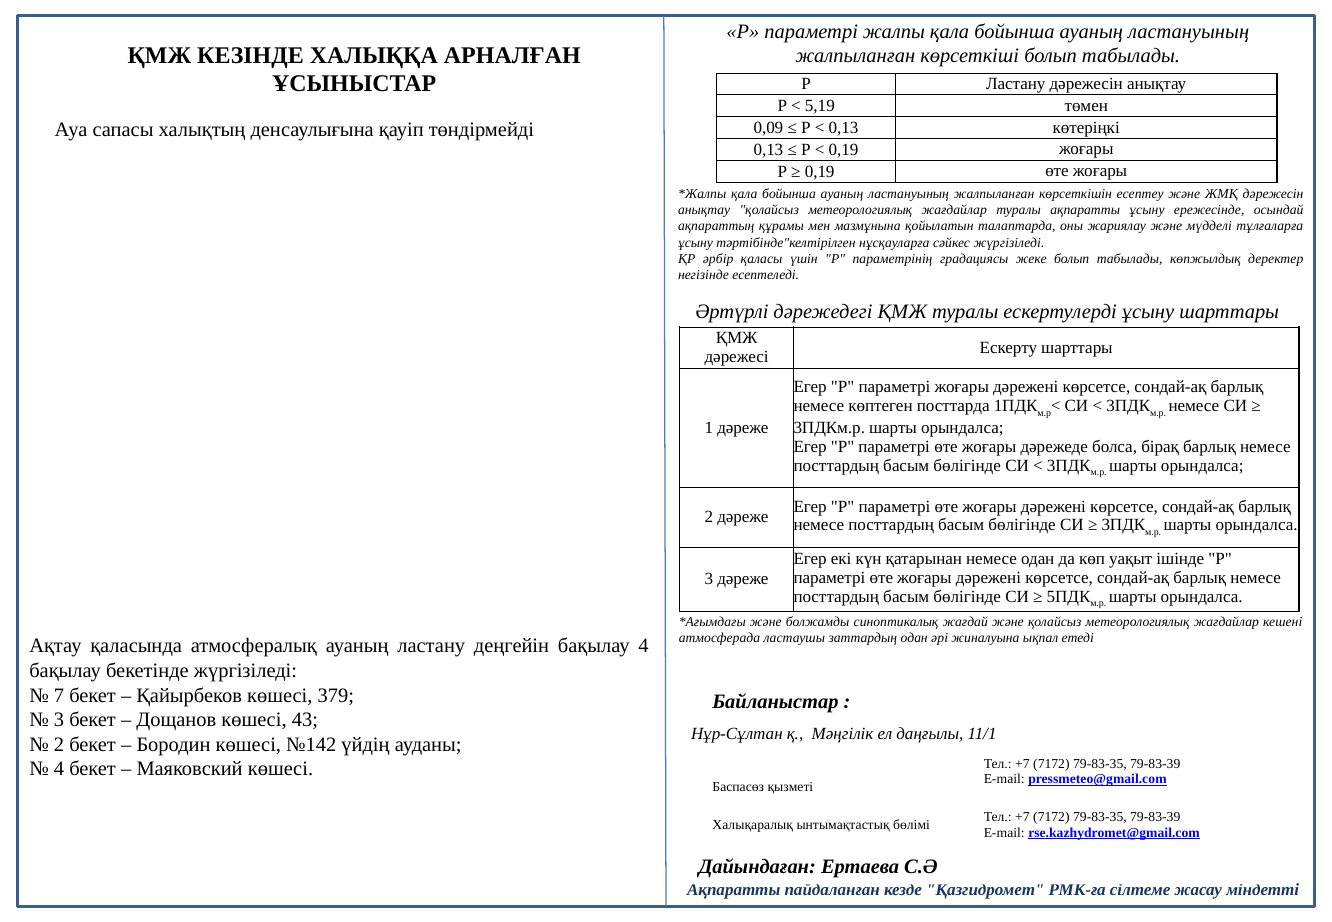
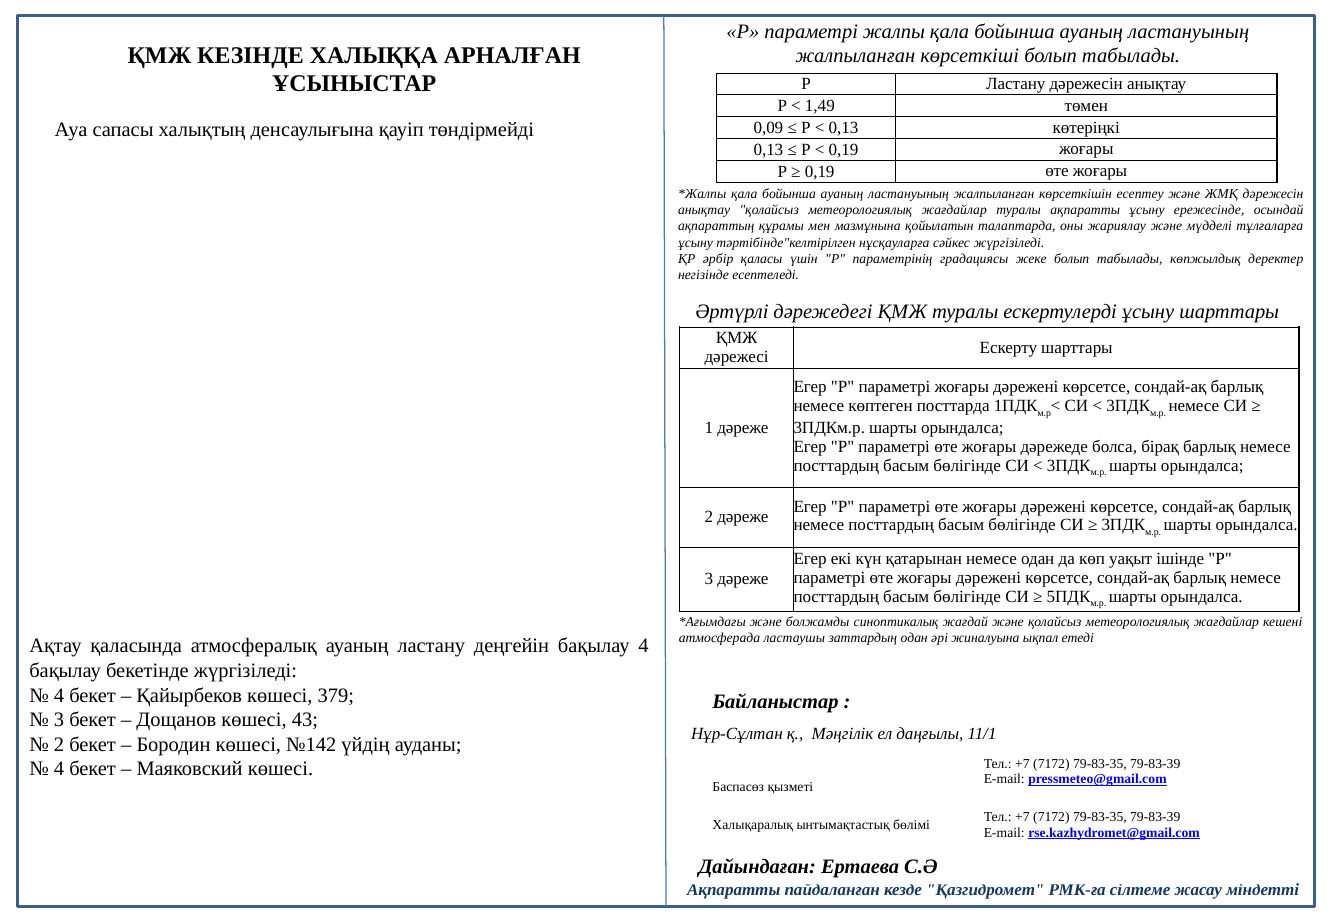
5,19: 5,19 -> 1,49
7 at (59, 695): 7 -> 4
